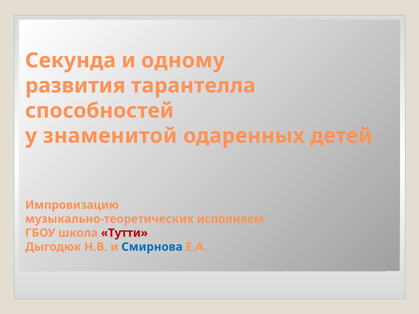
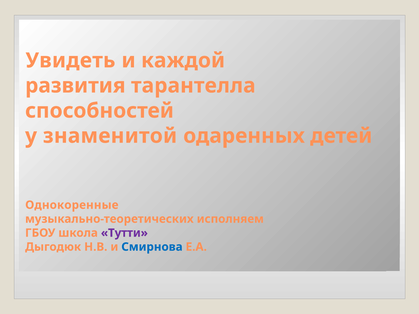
Секунда: Секунда -> Увидеть
одному: одному -> каждой
Импровизацию: Импровизацию -> Однокоренные
Тутти colour: red -> purple
